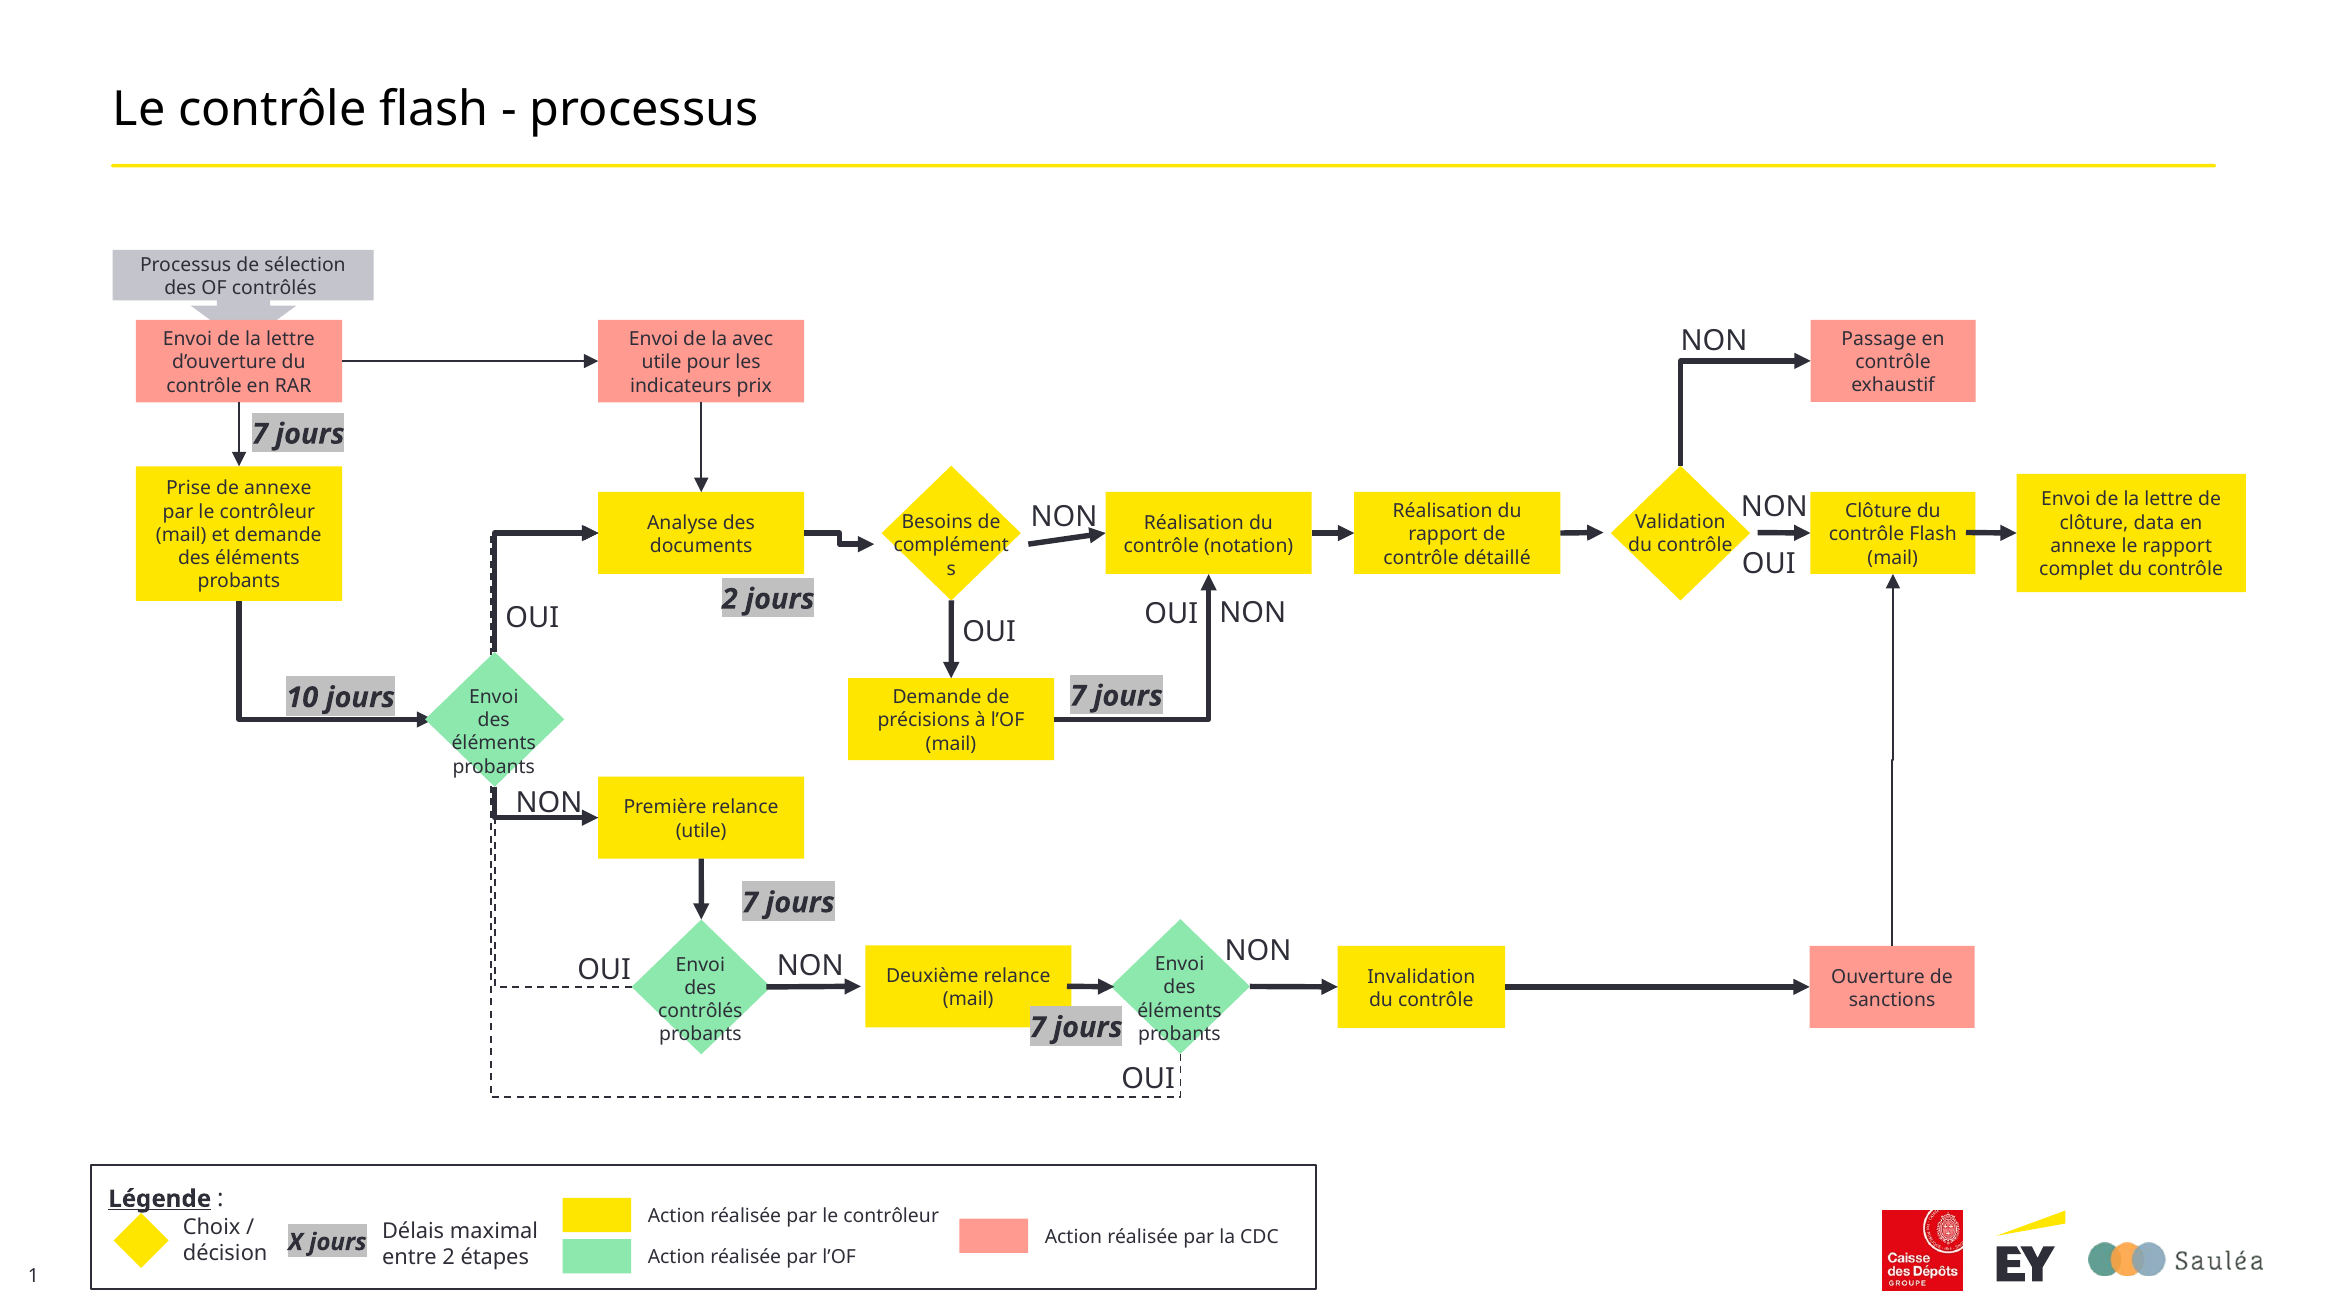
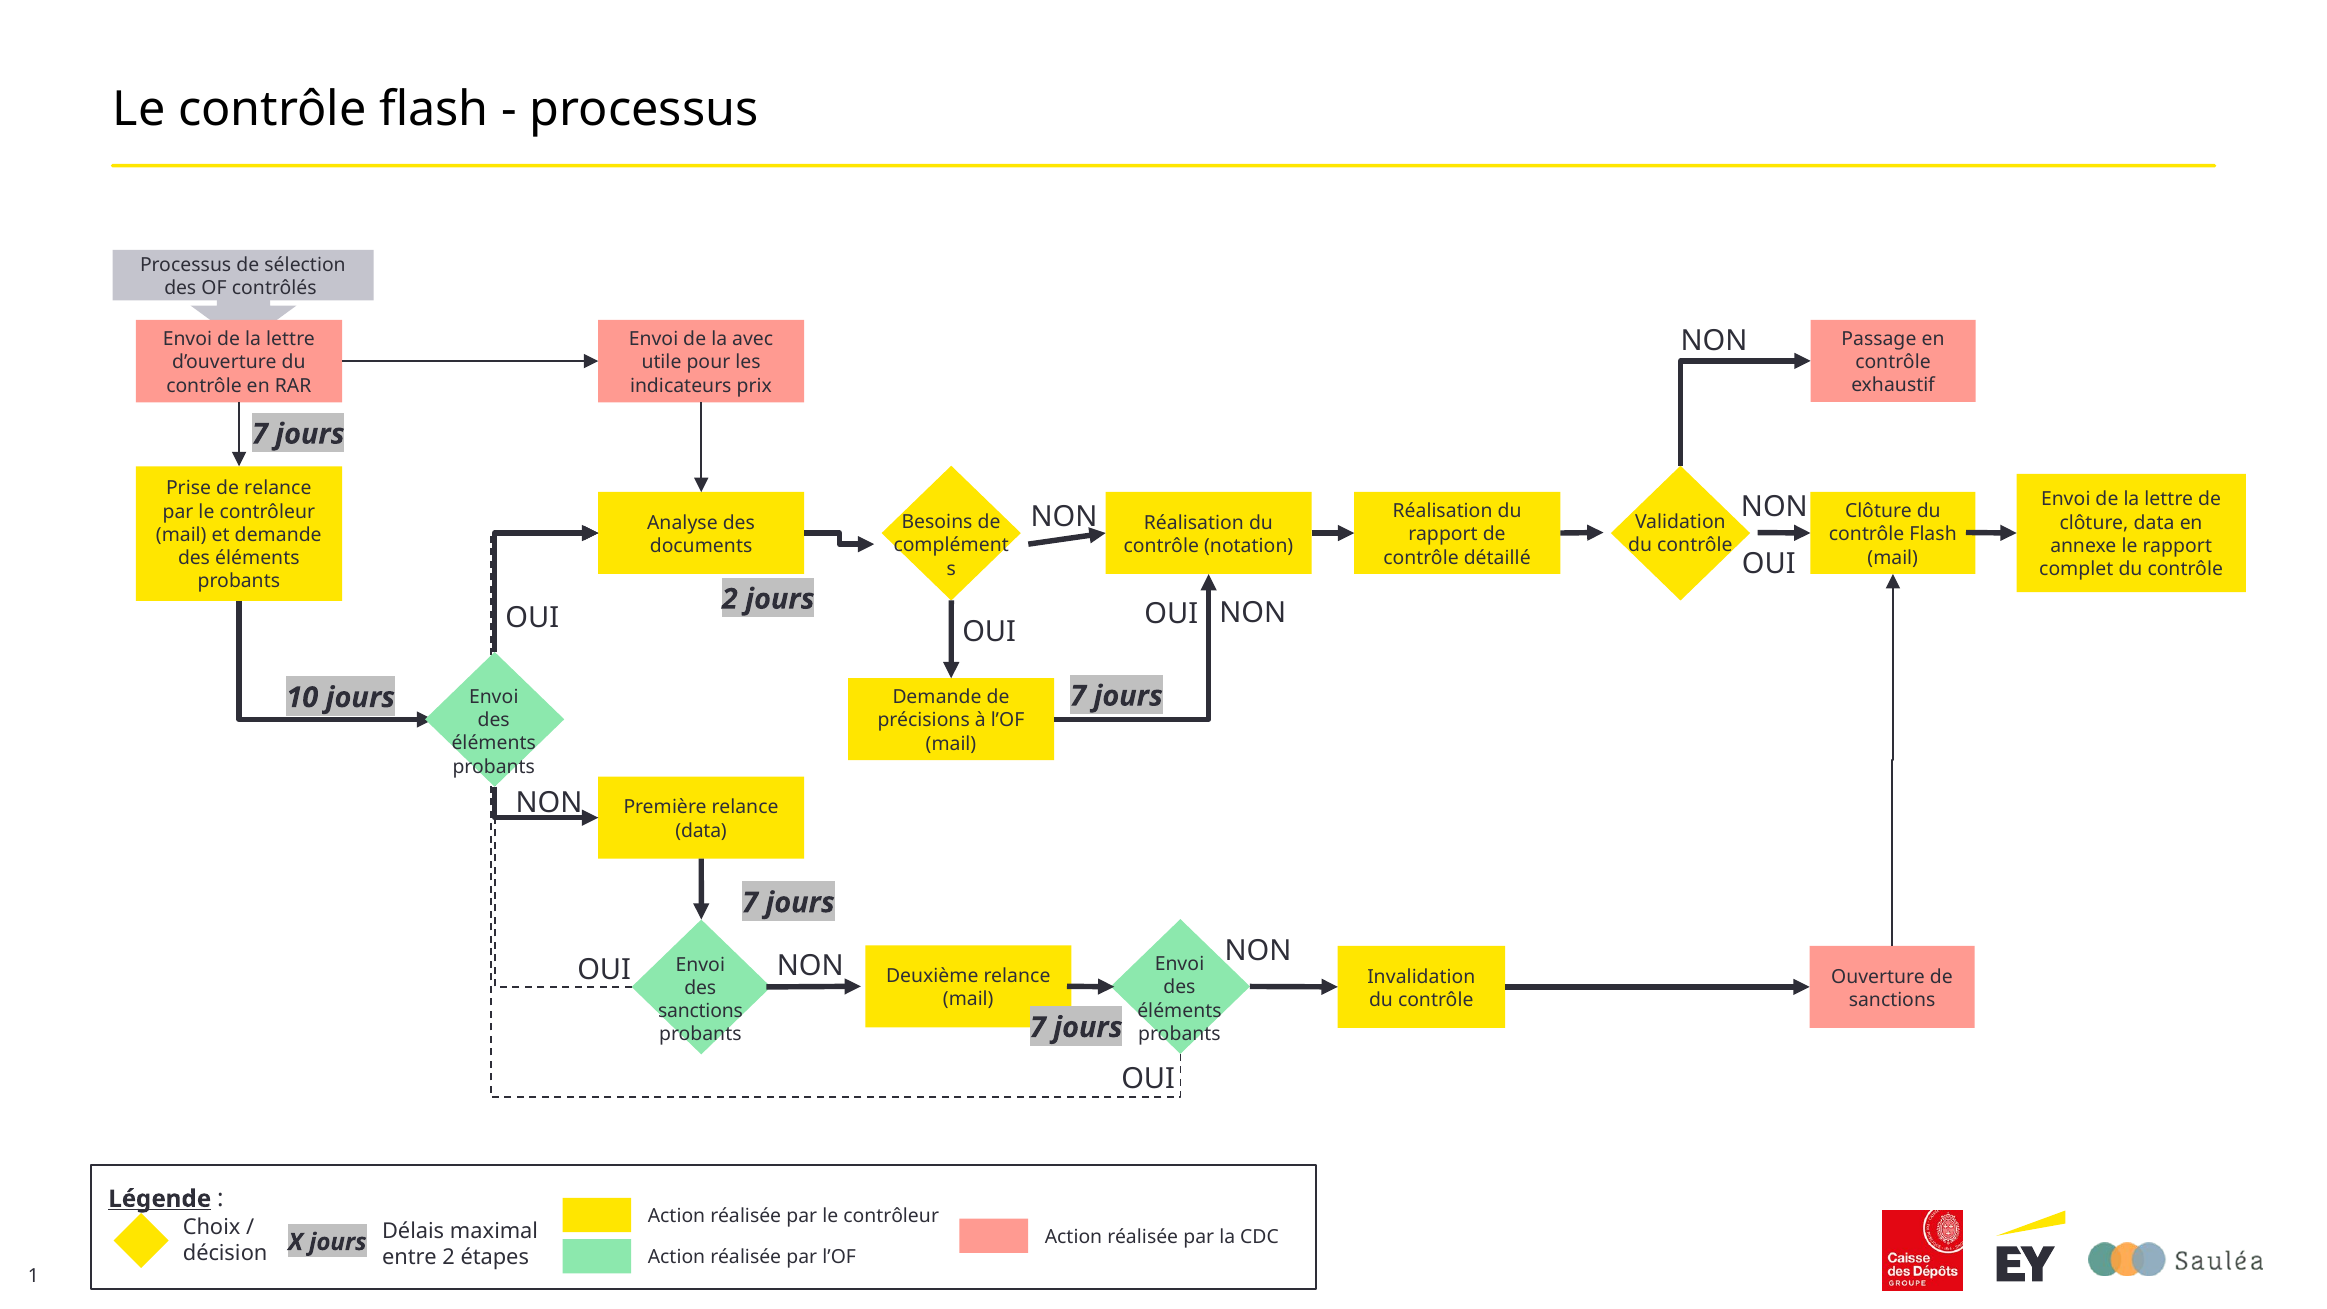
de annexe: annexe -> relance
utile at (701, 831): utile -> data
contrôlés at (700, 1011): contrôlés -> sanctions
